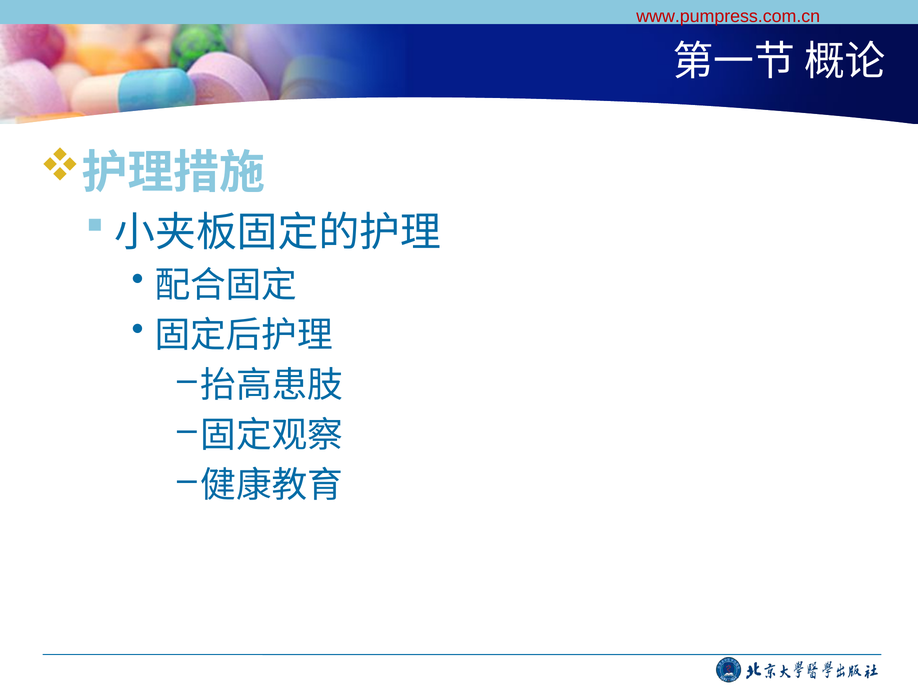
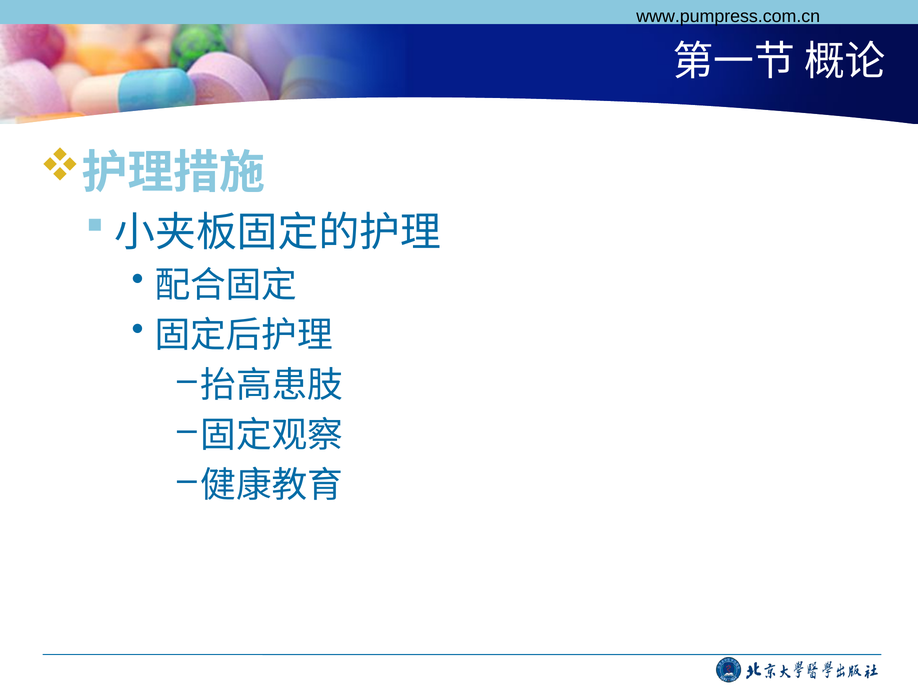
www.pumpress.com.cn colour: red -> black
